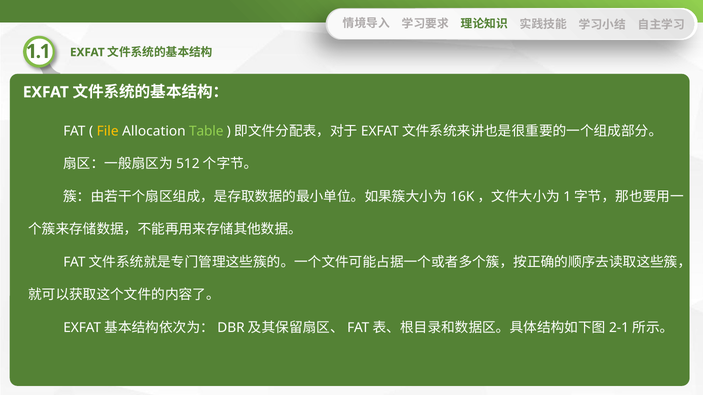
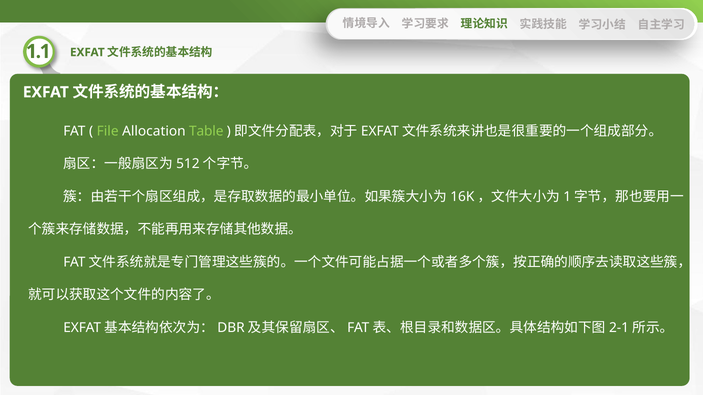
File colour: yellow -> light green
